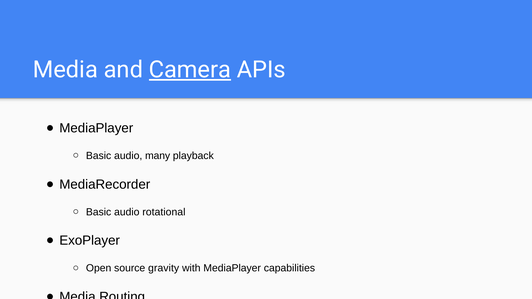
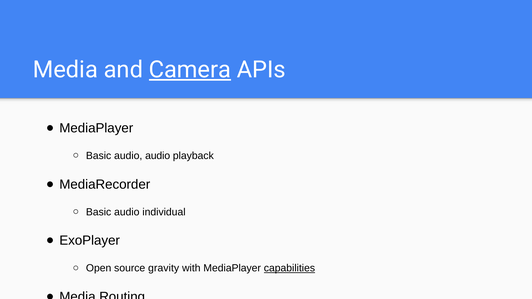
audio many: many -> audio
rotational: rotational -> individual
capabilities underline: none -> present
